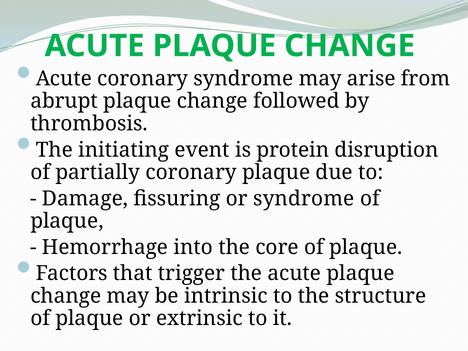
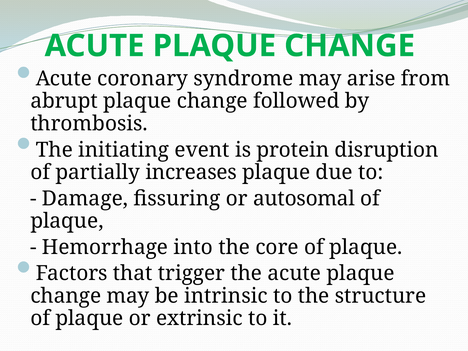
partially coronary: coronary -> increases
or syndrome: syndrome -> autosomal
